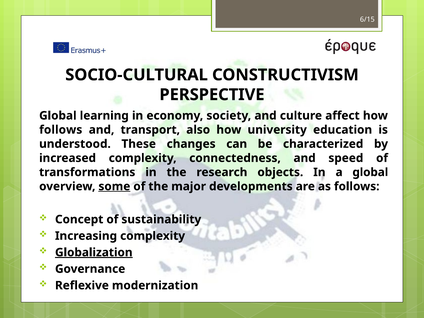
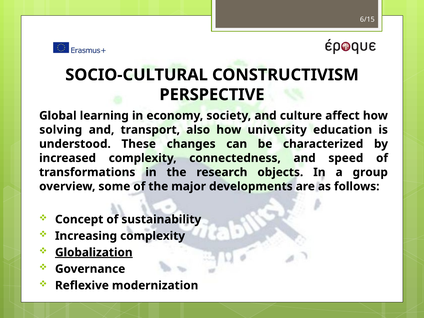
follows at (61, 130): follows -> solving
a global: global -> group
some underline: present -> none
